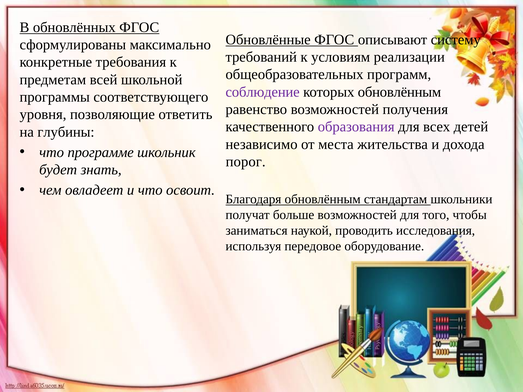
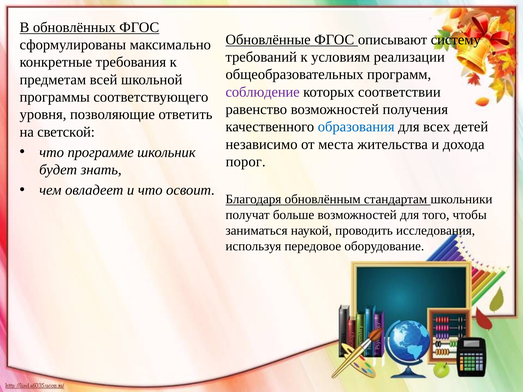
которых обновлённым: обновлённым -> соответствии
образования colour: purple -> blue
глубины: глубины -> светской
